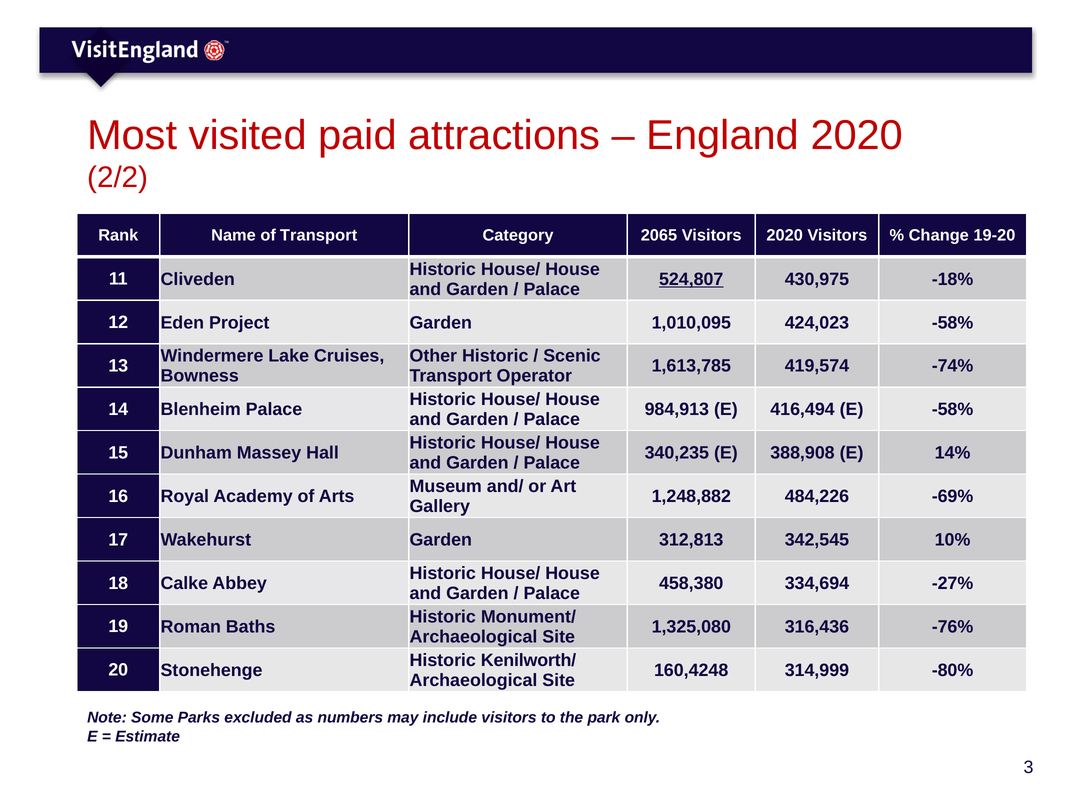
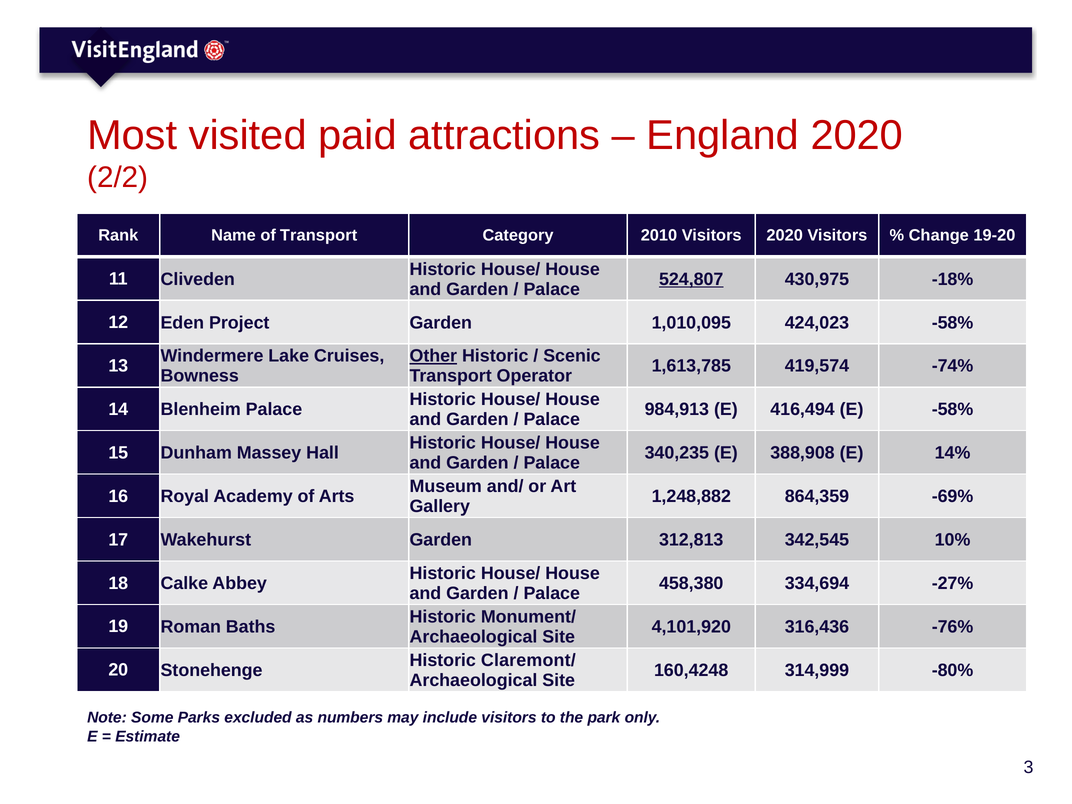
2065: 2065 -> 2010
Other underline: none -> present
484,226: 484,226 -> 864,359
1,325,080: 1,325,080 -> 4,101,920
Kenilworth/: Kenilworth/ -> Claremont/
